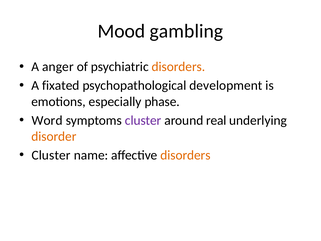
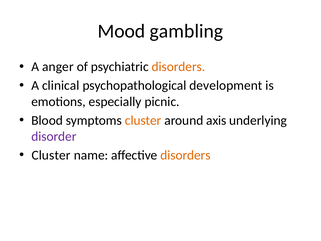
fixated: fixated -> clinical
phase: phase -> picnic
Word: Word -> Blood
cluster at (143, 120) colour: purple -> orange
real: real -> axis
disorder colour: orange -> purple
